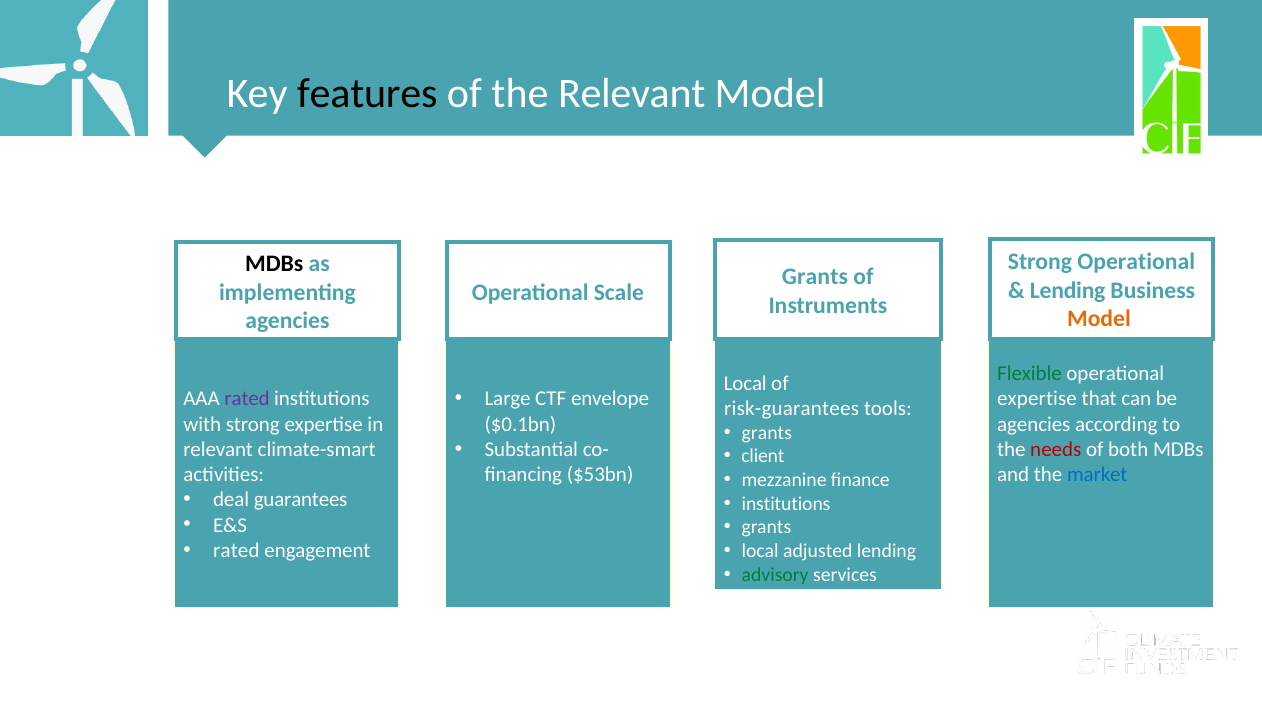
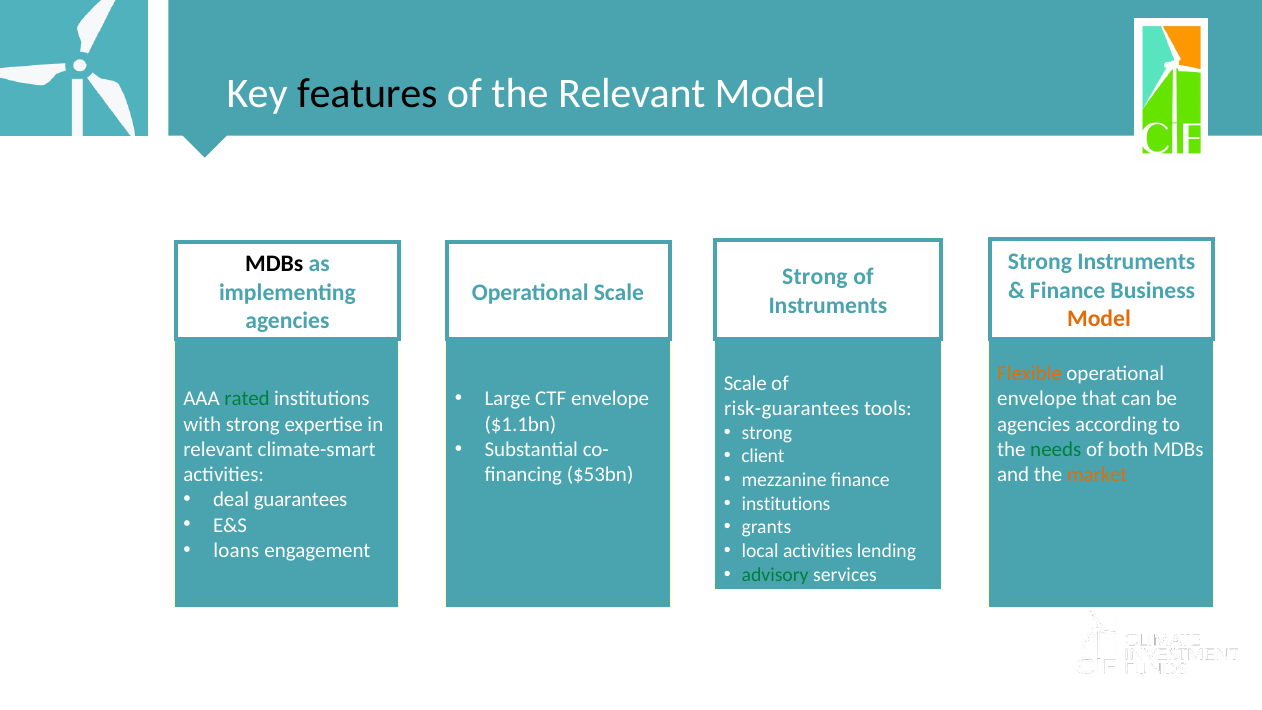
Strong Operational: Operational -> Instruments
Grants at (815, 277): Grants -> Strong
Lending at (1068, 290): Lending -> Finance
Flexible colour: green -> orange
Local at (745, 383): Local -> Scale
rated at (247, 399) colour: purple -> green
expertise at (1037, 399): expertise -> envelope
$0.1bn: $0.1bn -> $1.1bn
grants at (767, 433): grants -> strong
needs colour: red -> green
market colour: blue -> orange
rated at (236, 550): rated -> loans
local adjusted: adjusted -> activities
